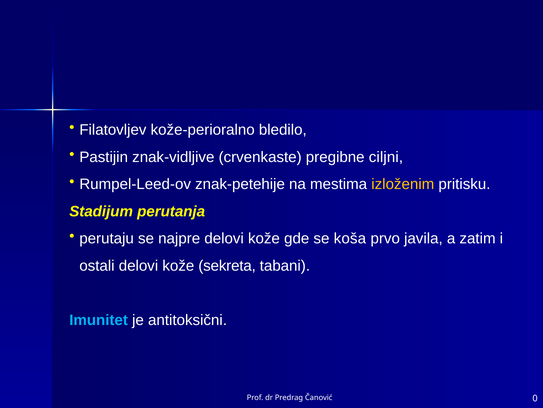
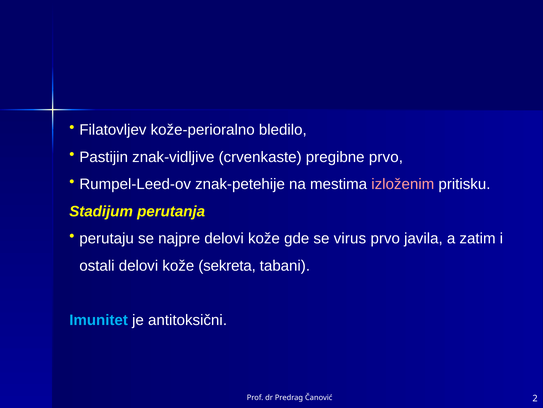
pregibne ciljni: ciljni -> prvo
izloženim colour: yellow -> pink
koša: koša -> virus
0: 0 -> 2
